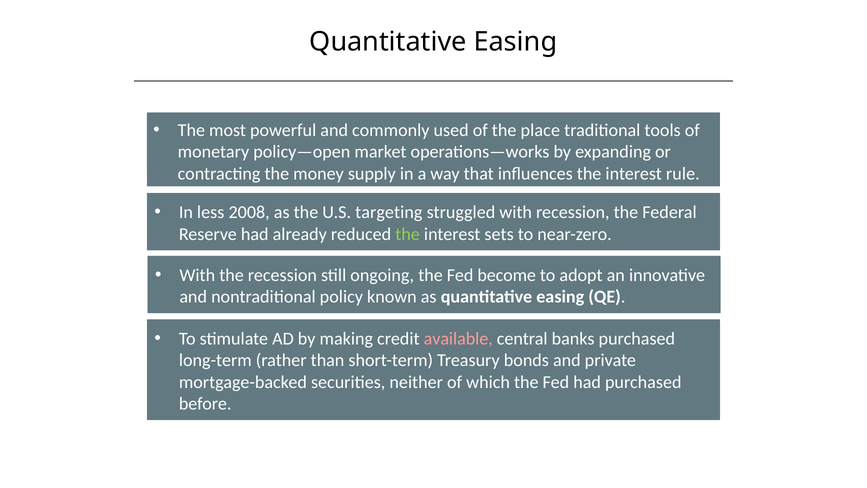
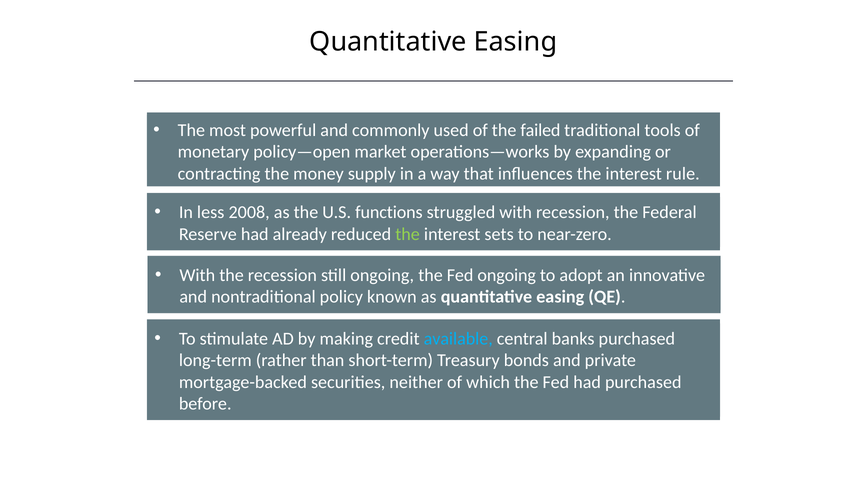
place: place -> failed
targeting: targeting -> functions
Fed become: become -> ongoing
available colour: pink -> light blue
